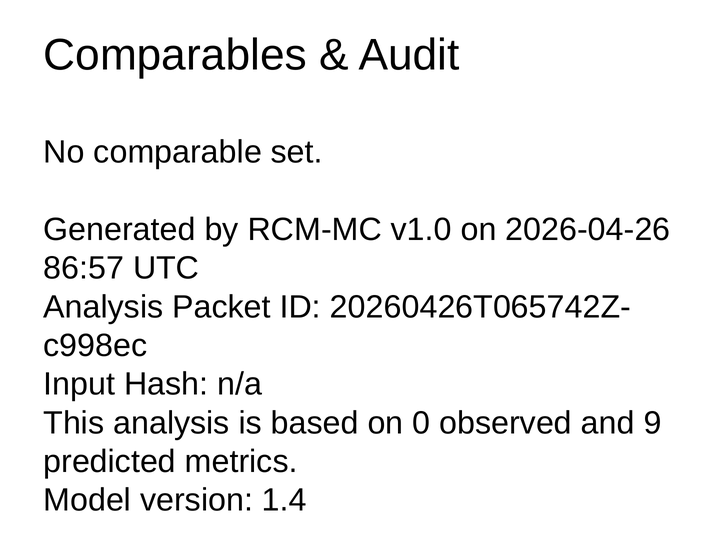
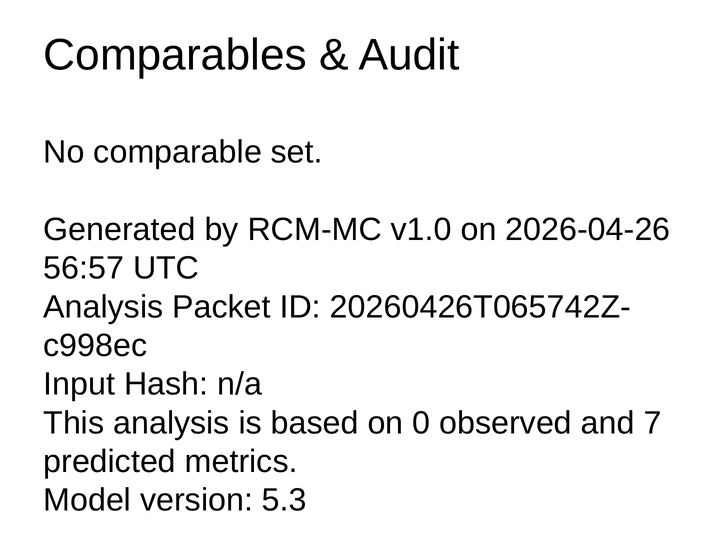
86:57: 86:57 -> 56:57
9: 9 -> 7
1.4: 1.4 -> 5.3
